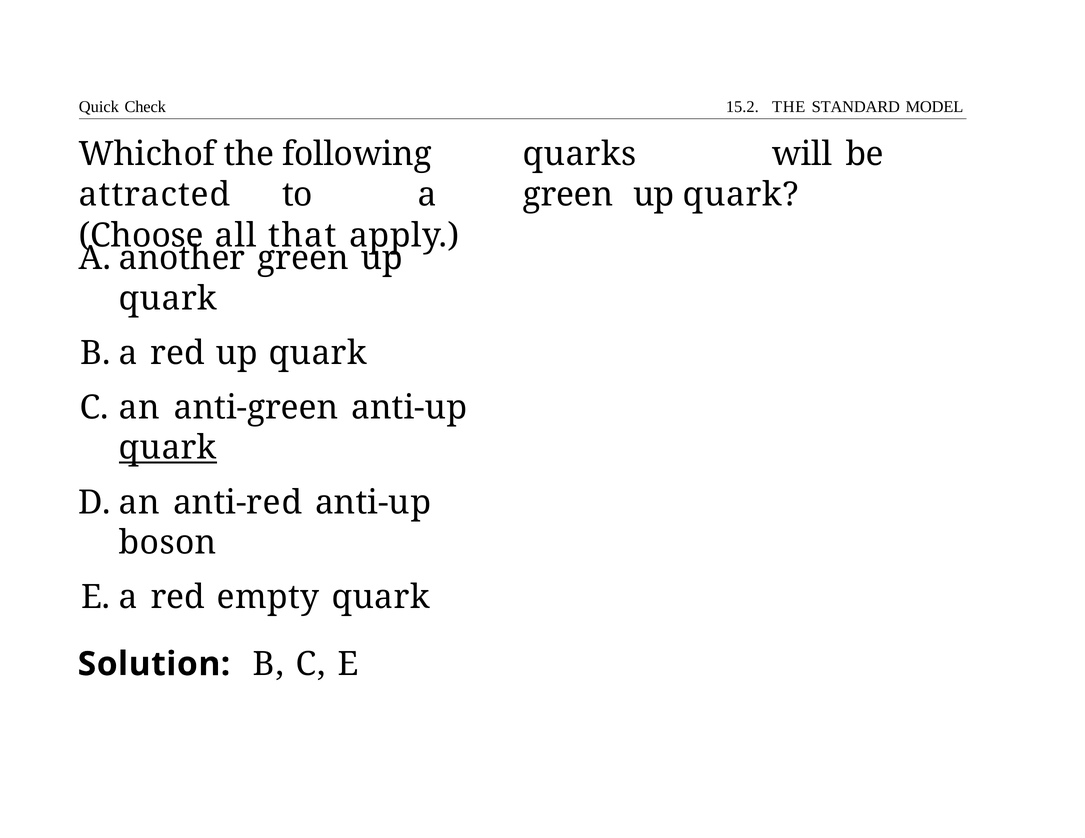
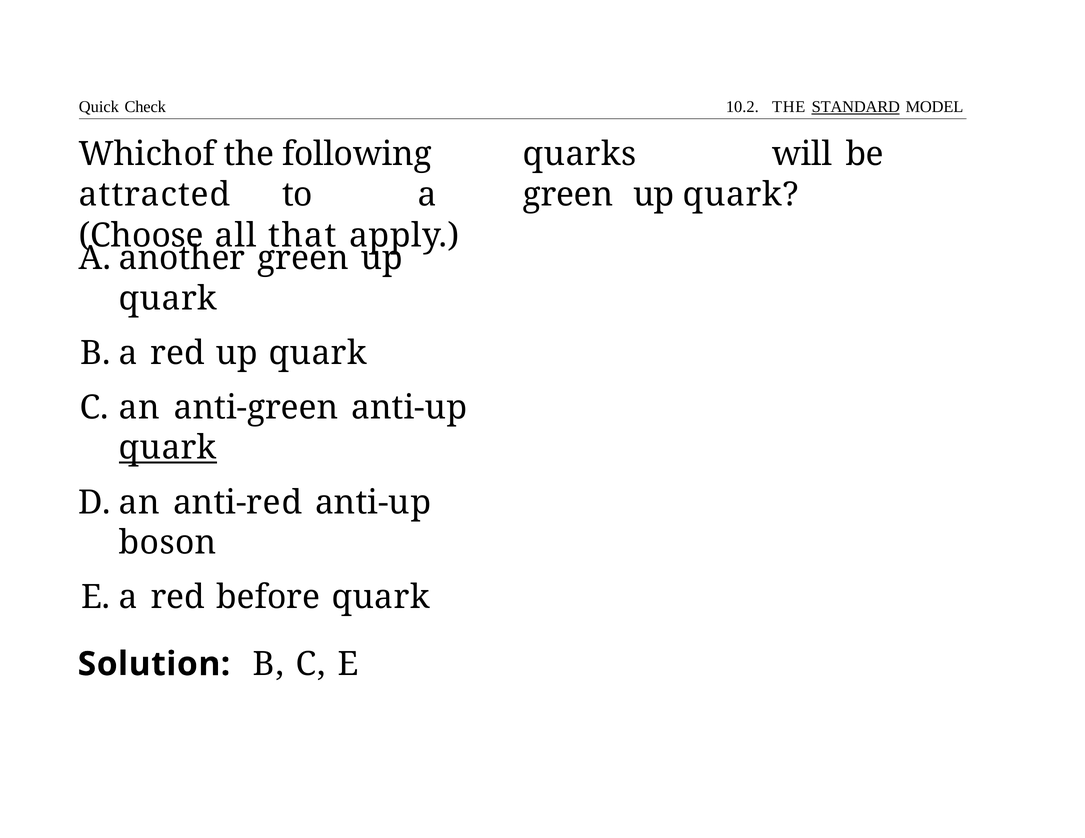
15.2: 15.2 -> 10.2
STANDARD underline: none -> present
empty: empty -> before
